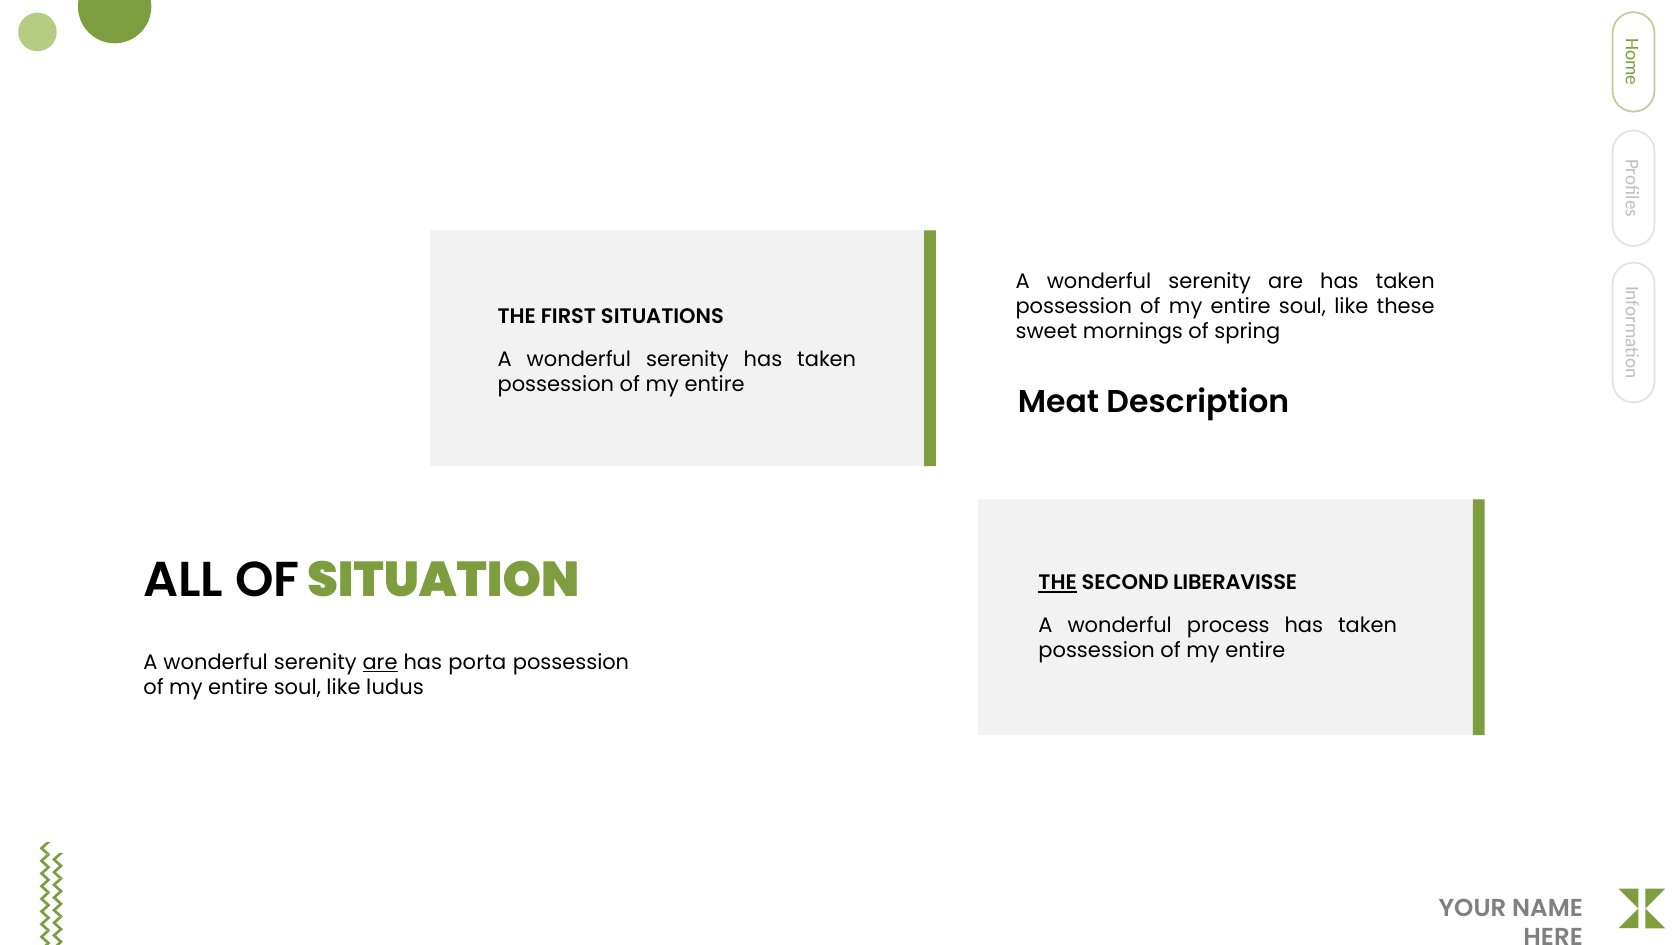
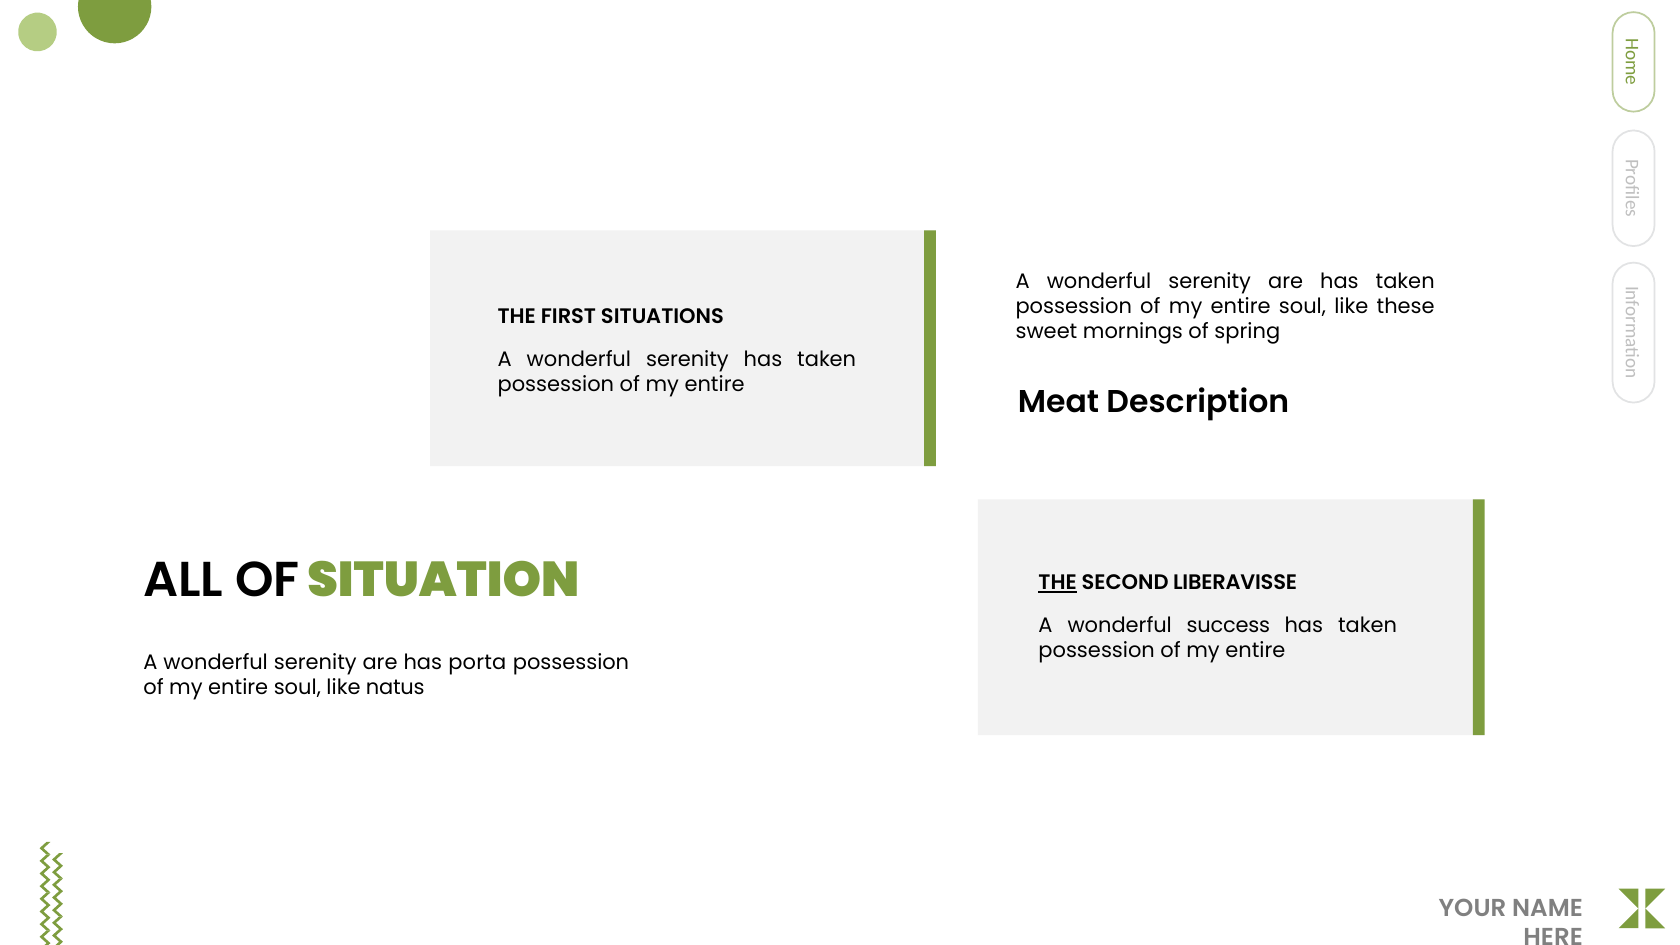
process: process -> success
are at (380, 662) underline: present -> none
ludus: ludus -> natus
